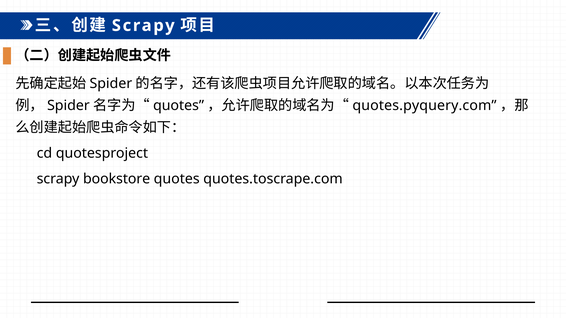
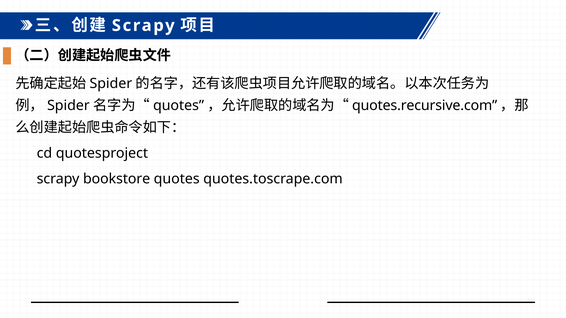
quotes.pyquery.com: quotes.pyquery.com -> quotes.recursive.com
